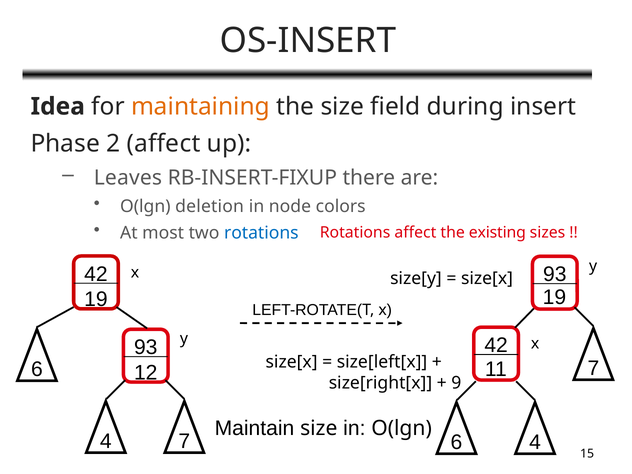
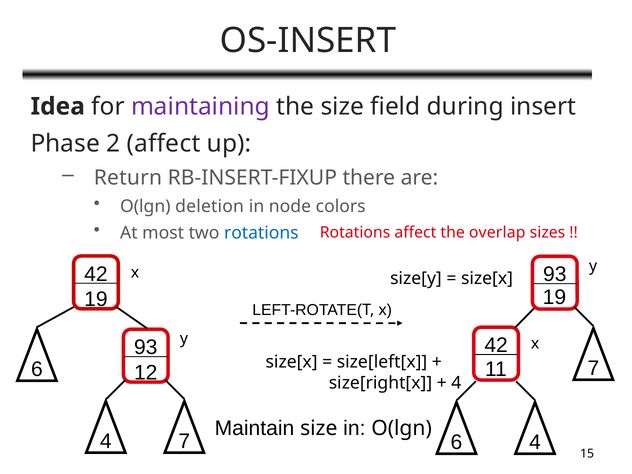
maintaining colour: orange -> purple
Leaves: Leaves -> Return
existing: existing -> overlap
9 at (456, 383): 9 -> 4
